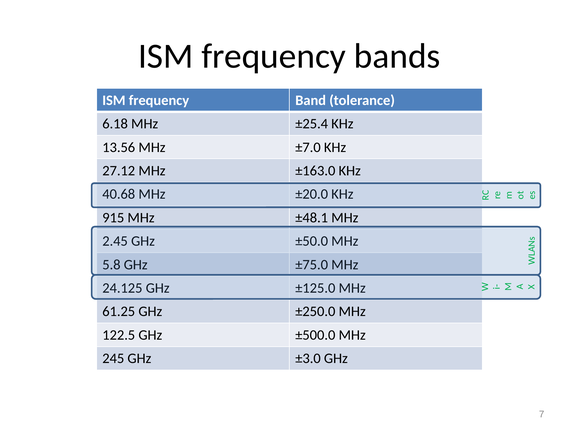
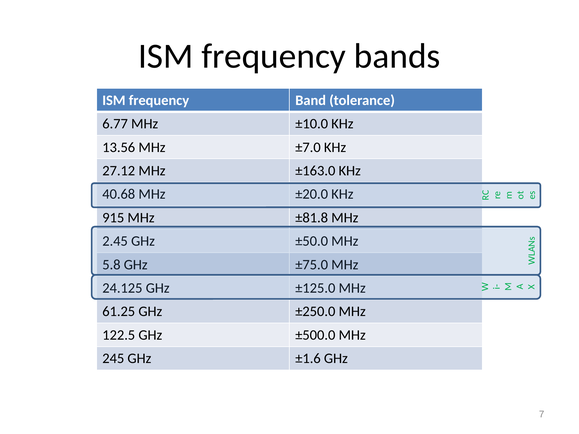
6.18: 6.18 -> 6.77
±25.4: ±25.4 -> ±10.0
±48.1: ±48.1 -> ±81.8
±3.0: ±3.0 -> ±1.6
